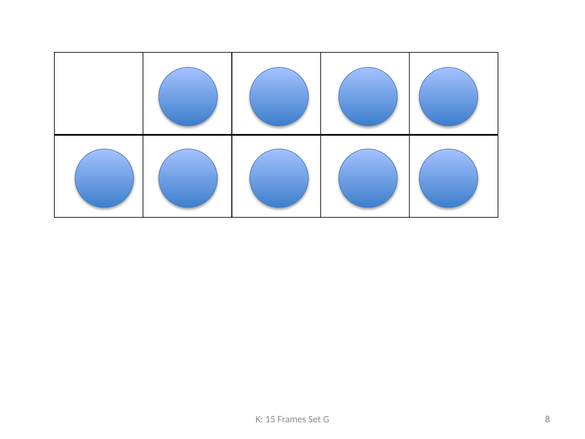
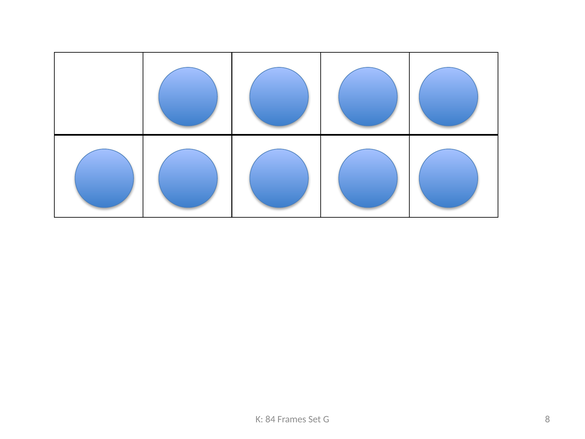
15: 15 -> 84
